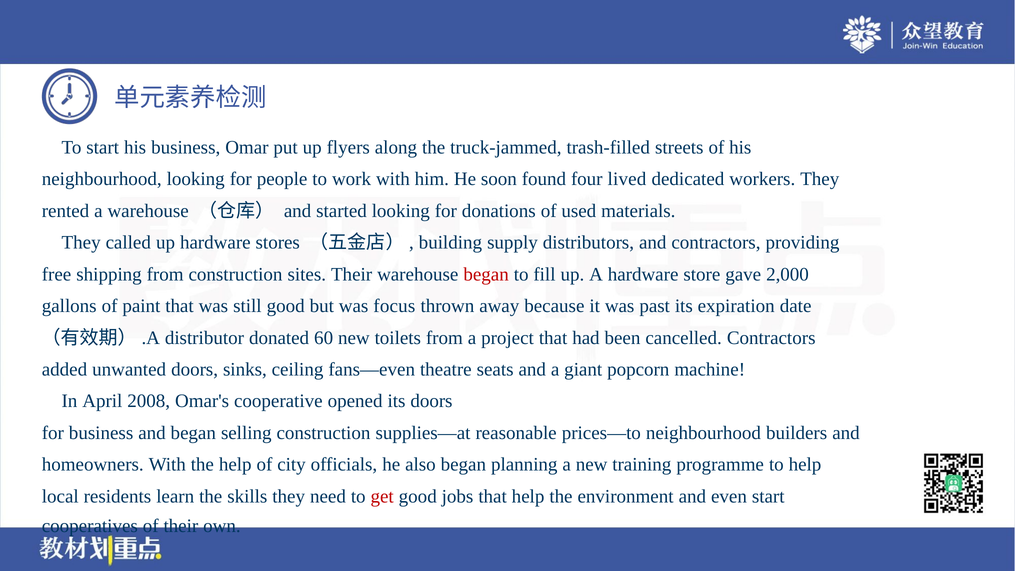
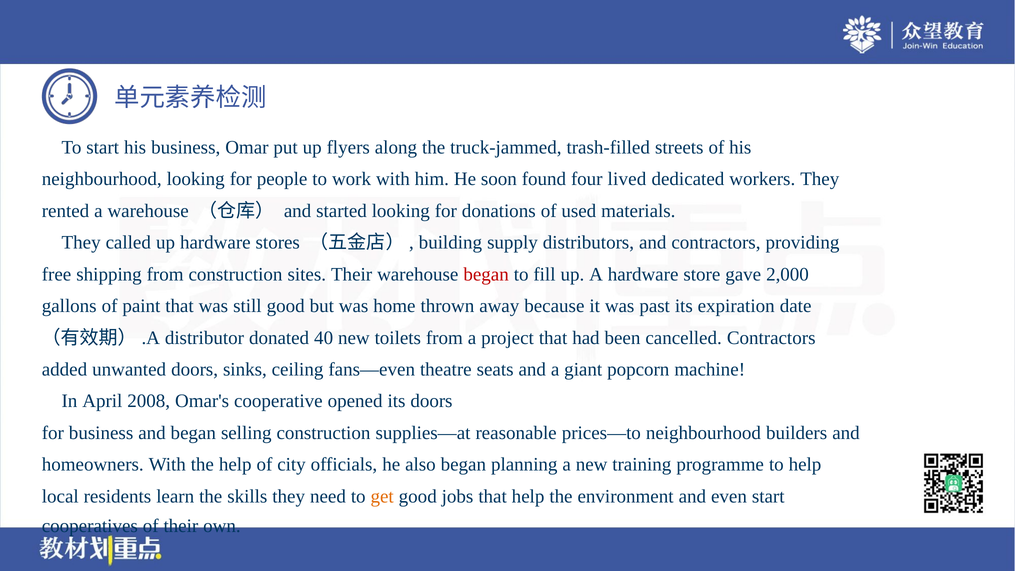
focus: focus -> home
60: 60 -> 40
get colour: red -> orange
